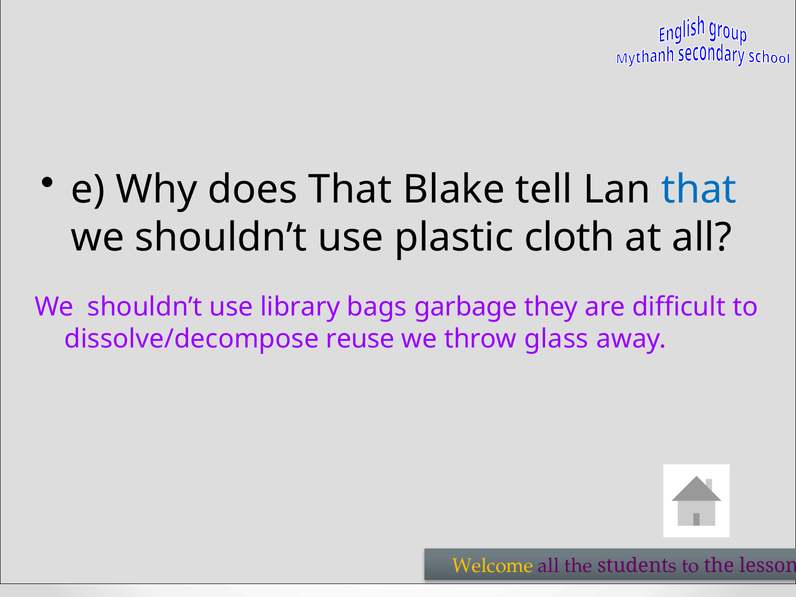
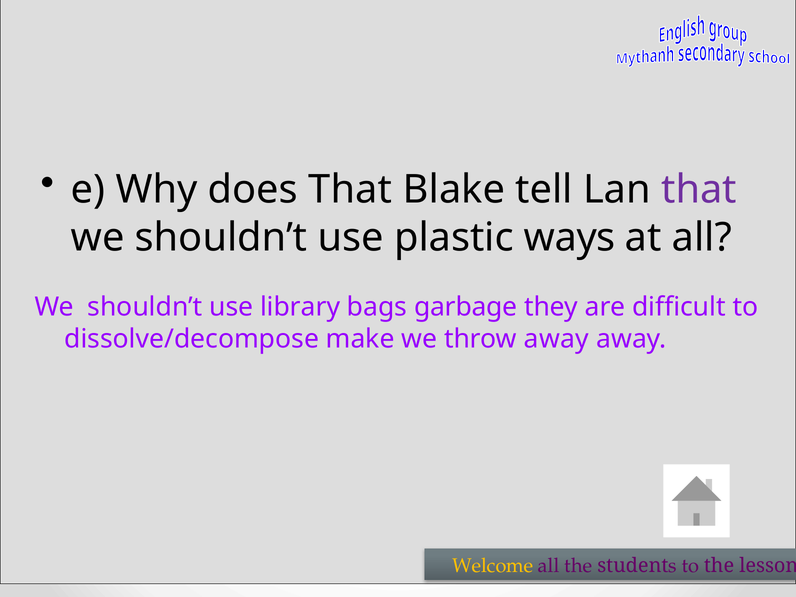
that at (699, 190) colour: blue -> purple
cloth: cloth -> ways
reuse: reuse -> make
throw glass: glass -> away
